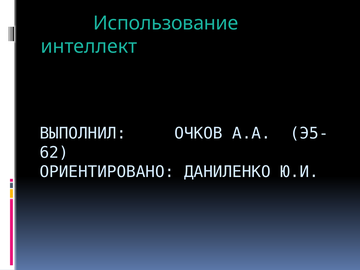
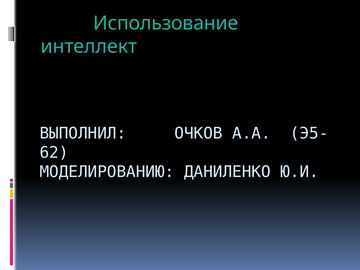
ОРИЕНТИРОВАНО: ОРИЕНТИРОВАНО -> МОДЕЛИРОВАНИЮ
